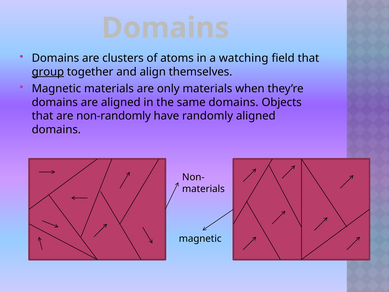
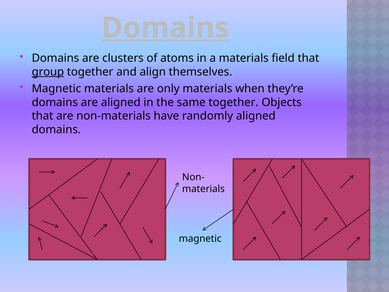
Domains at (165, 28) underline: none -> present
a watching: watching -> materials
same domains: domains -> together
non-randomly: non-randomly -> non-materials
